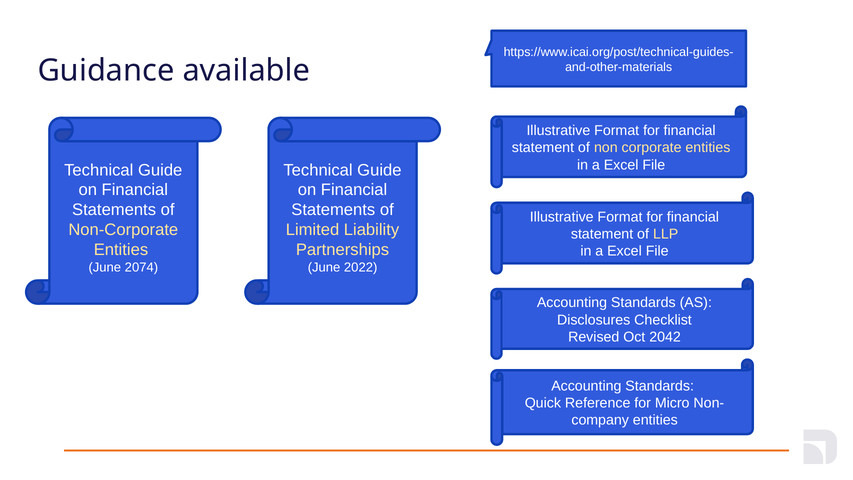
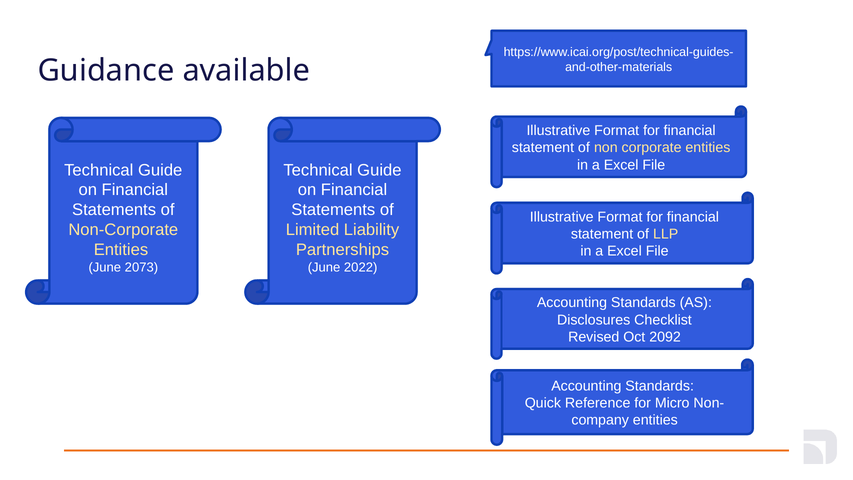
2074: 2074 -> 2073
2042: 2042 -> 2092
